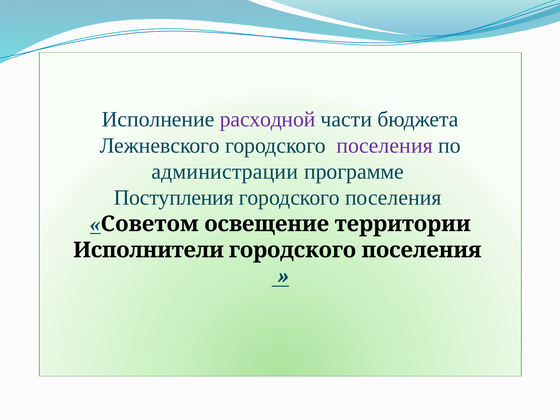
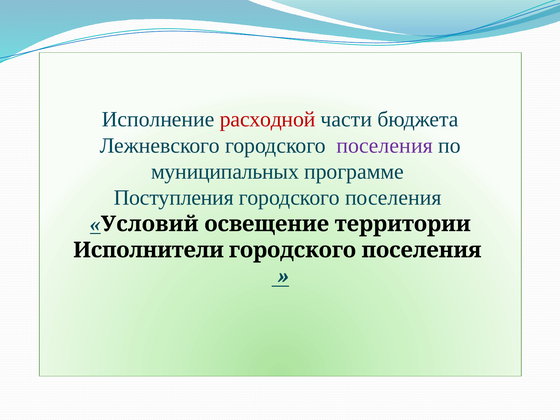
расходной colour: purple -> red
администрации: администрации -> муниципальных
Советом: Советом -> Условий
